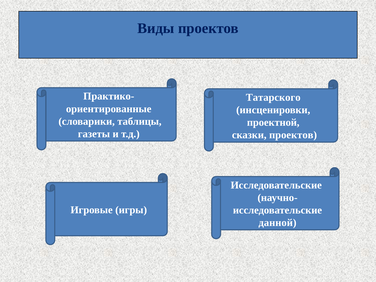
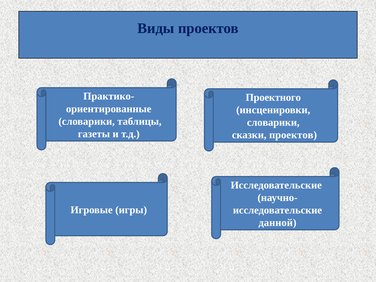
Татарского: Татарского -> Проектного
проектной at (273, 122): проектной -> словарики
